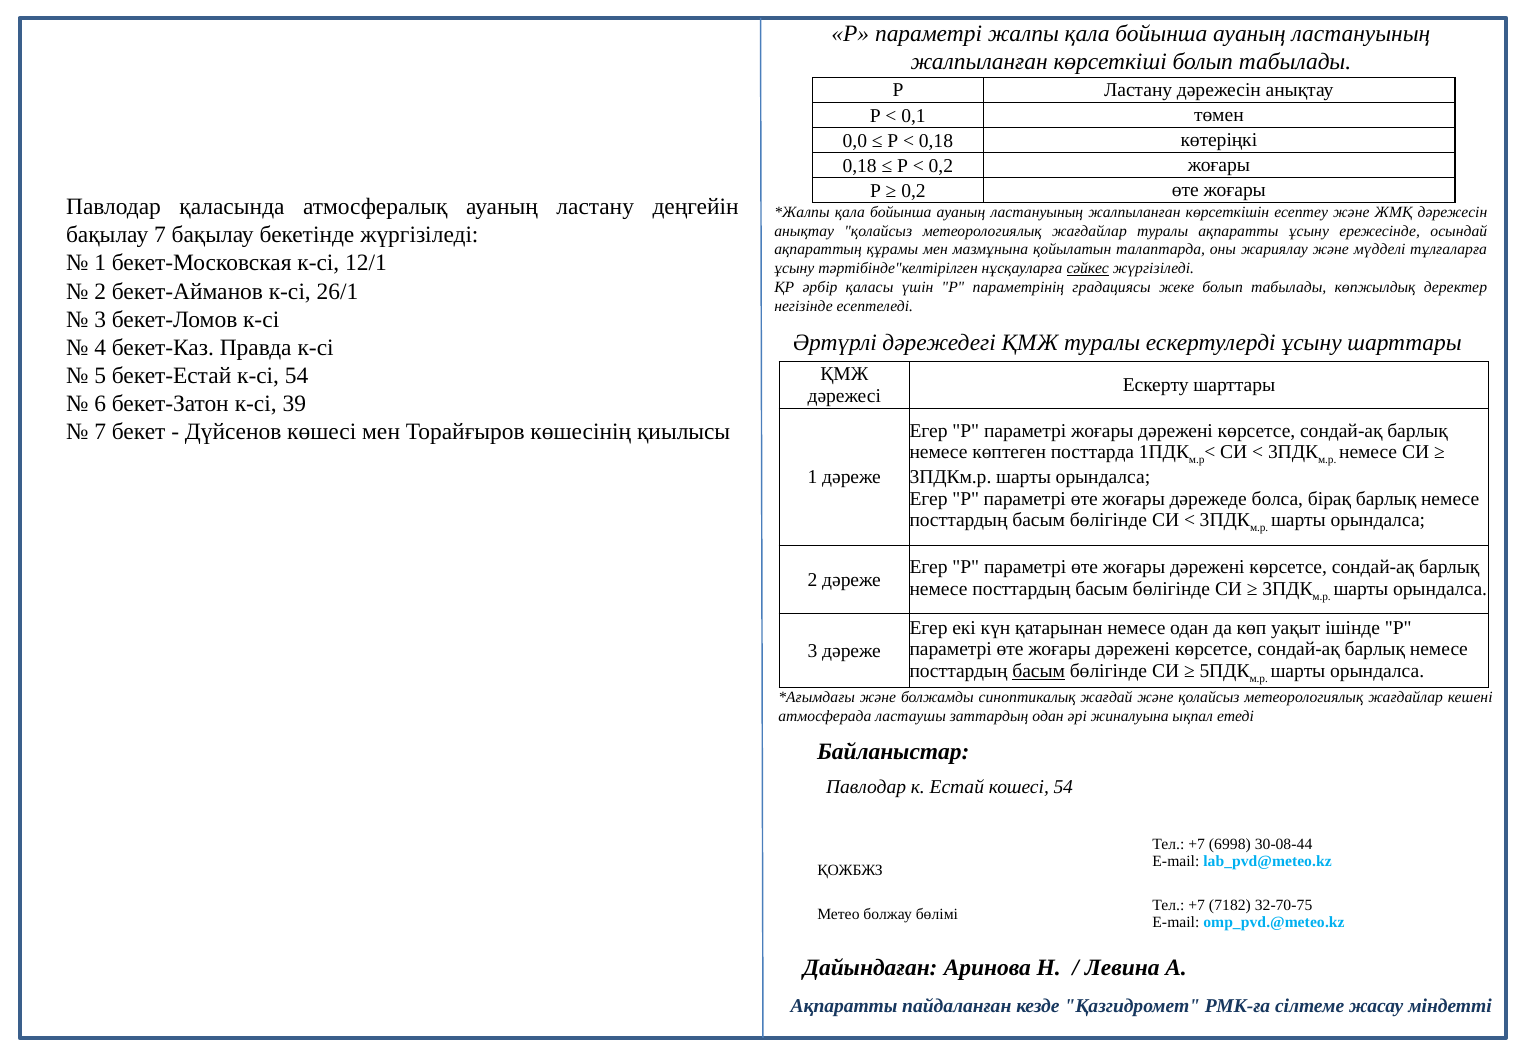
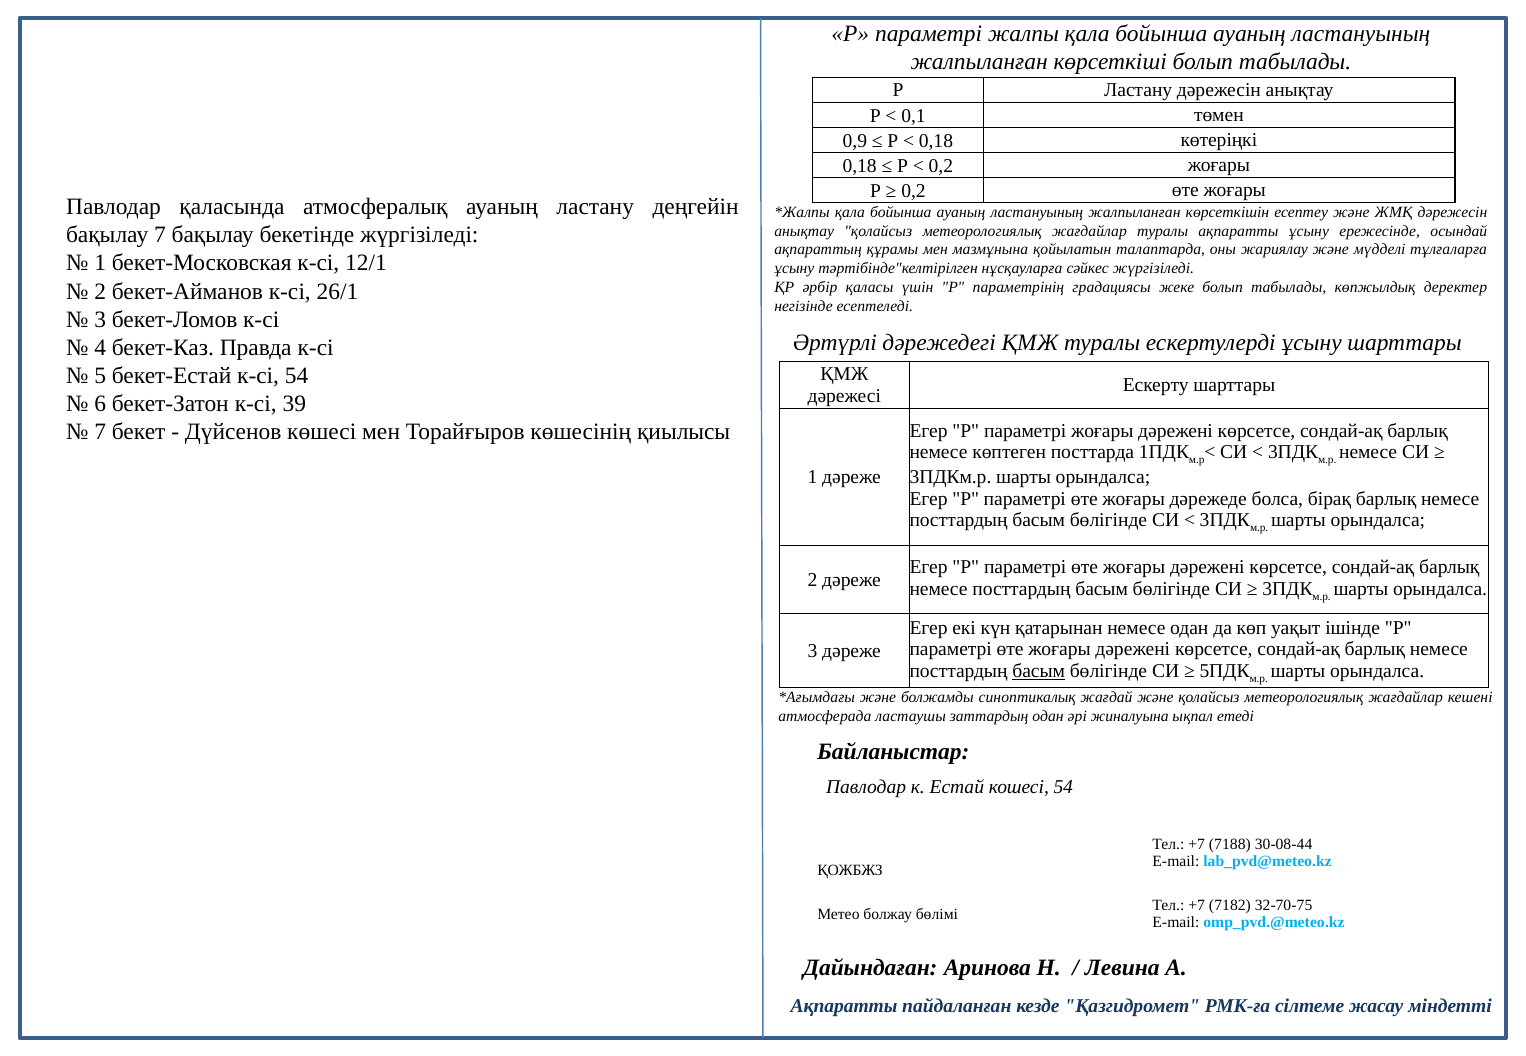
0,0: 0,0 -> 0,9
сәйкес underline: present -> none
6998: 6998 -> 7188
